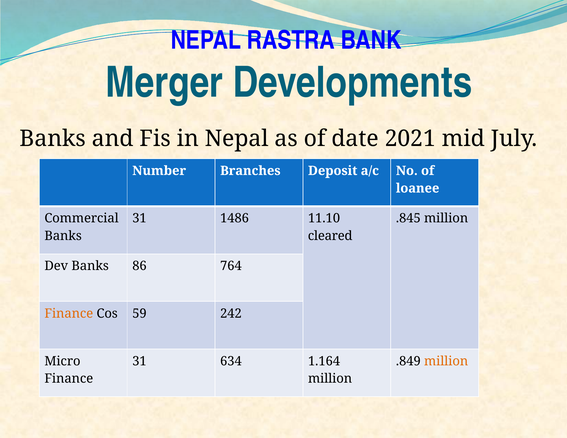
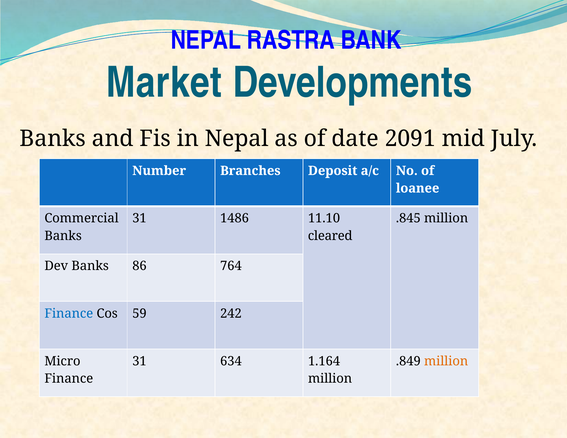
Merger: Merger -> Market
2021: 2021 -> 2091
Finance at (69, 314) colour: orange -> blue
